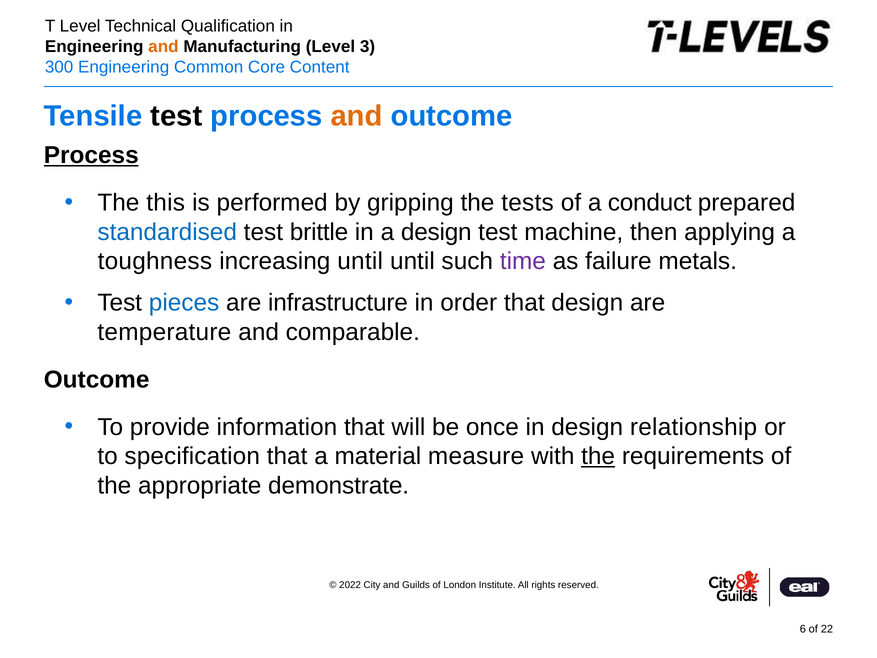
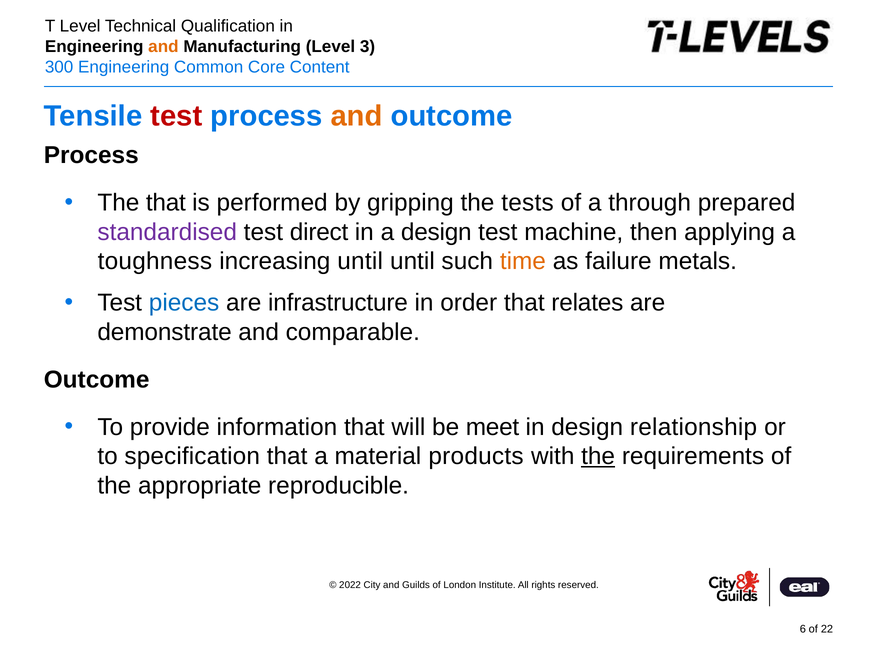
test at (176, 116) colour: black -> red
Process at (91, 155) underline: present -> none
The this: this -> that
conduct: conduct -> through
standardised colour: blue -> purple
brittle: brittle -> direct
time colour: purple -> orange
that design: design -> relates
temperature: temperature -> demonstrate
once: once -> meet
measure: measure -> products
demonstrate: demonstrate -> reproducible
